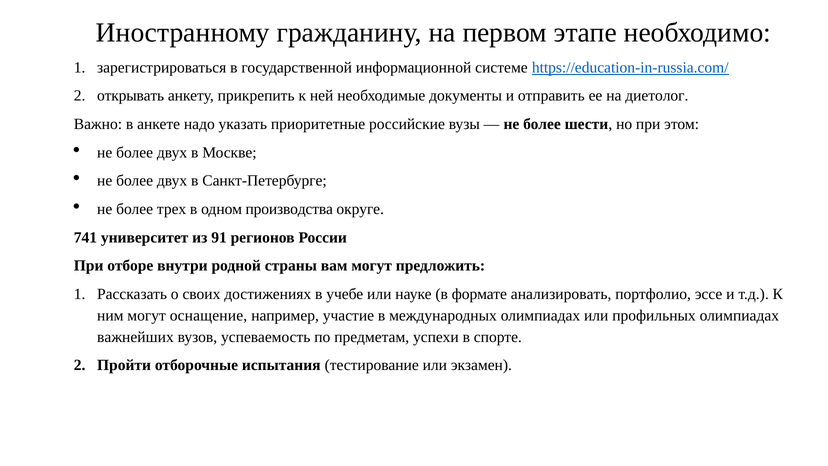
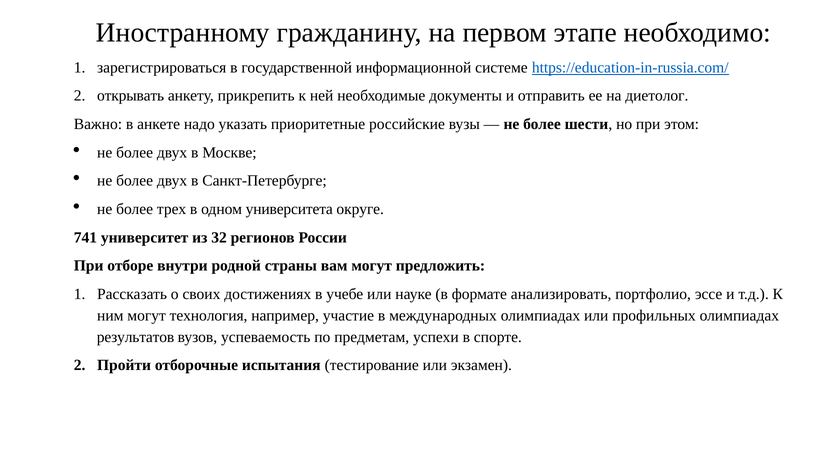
производства: производства -> университета
91: 91 -> 32
оснащение: оснащение -> технология
важнейших: важнейших -> результатов
